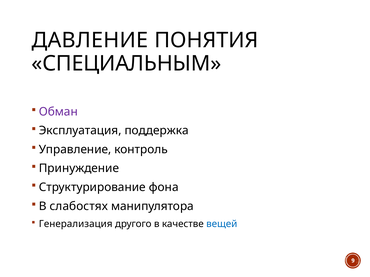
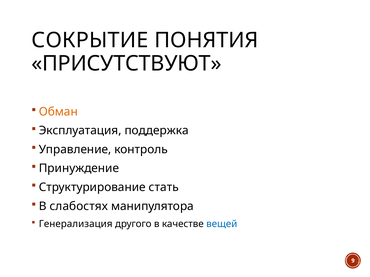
ДАВЛЕНИЕ: ДАВЛЕНИЕ -> СОКРЫТИЕ
СПЕЦИАЛЬНЫМ: СПЕЦИАЛЬНЫМ -> ПРИСУТСТВУЮТ
Обман colour: purple -> orange
фона: фона -> стать
